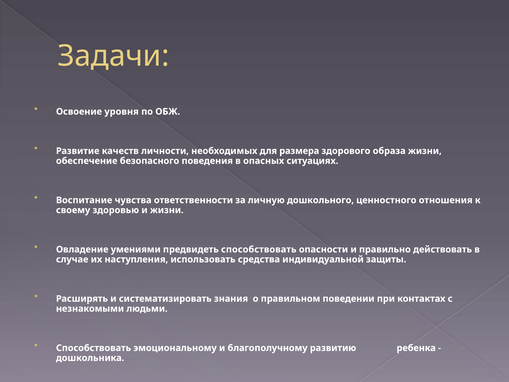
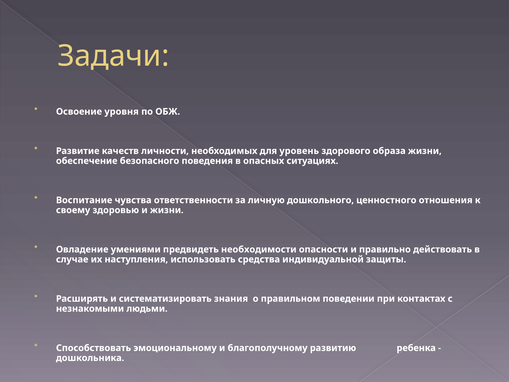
размера: размера -> уровень
предвидеть способствовать: способствовать -> необходимости
